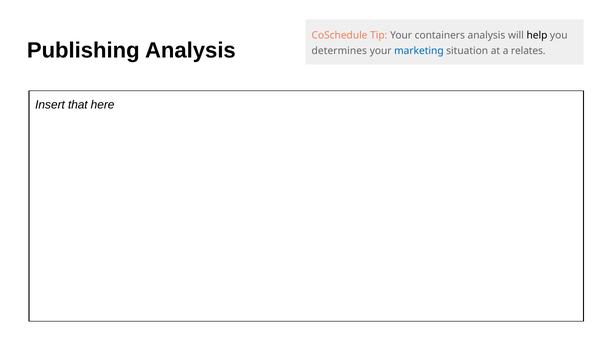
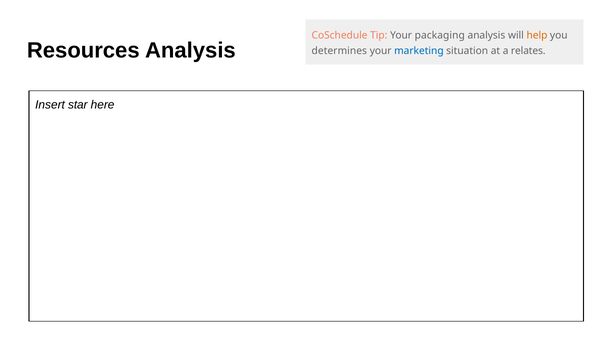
containers: containers -> packaging
help colour: black -> orange
Publishing: Publishing -> Resources
that: that -> star
